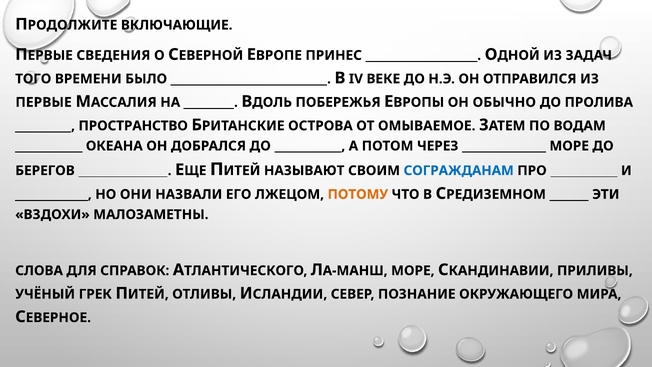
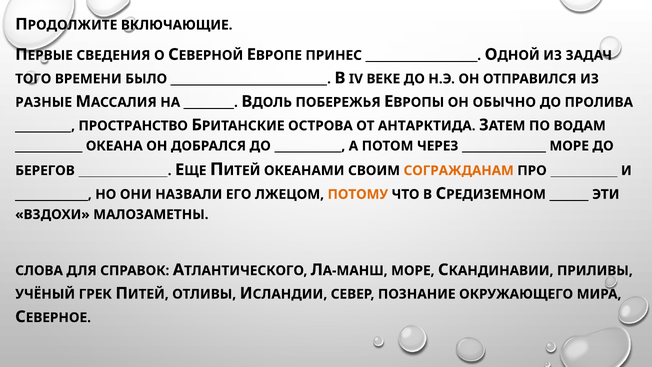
ПЕРВЫЕ at (44, 102): ПЕРВЫЕ -> РАЗНЫЕ
ОМЫВАЕМОЕ: ОМЫВАЕМОЕ -> АНТАРКТИДА
НАЗЫВАЮТ: НАЗЫВАЮТ -> ОКЕАНАМИ
СОГРАЖДАНАМ colour: blue -> orange
